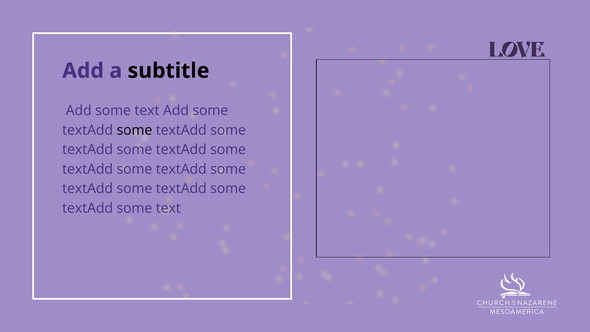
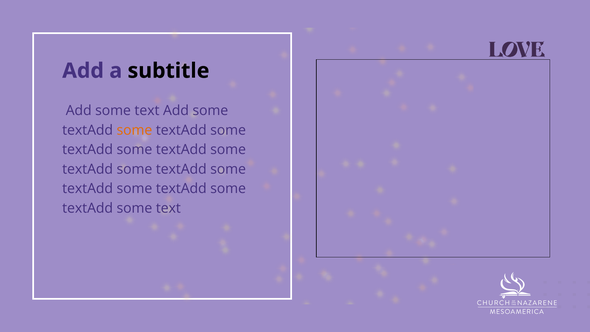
some at (134, 130) colour: black -> orange
